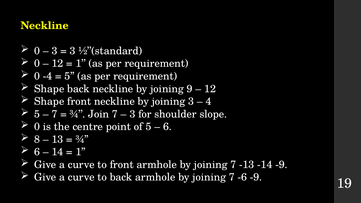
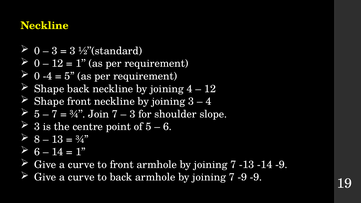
joining 9: 9 -> 4
0 at (37, 127): 0 -> 3
7 -6: -6 -> -9
